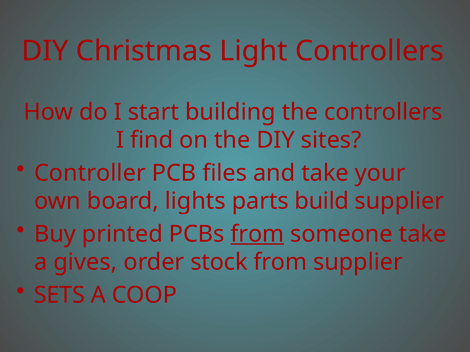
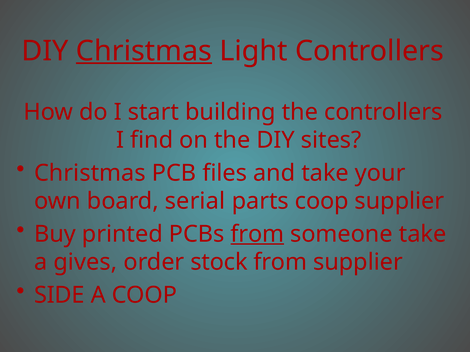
Christmas at (144, 51) underline: none -> present
Controller at (90, 173): Controller -> Christmas
lights: lights -> serial
parts build: build -> coop
SETS: SETS -> SIDE
